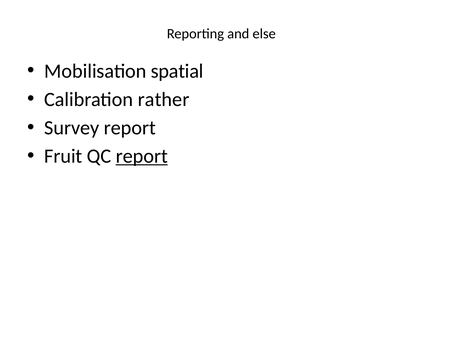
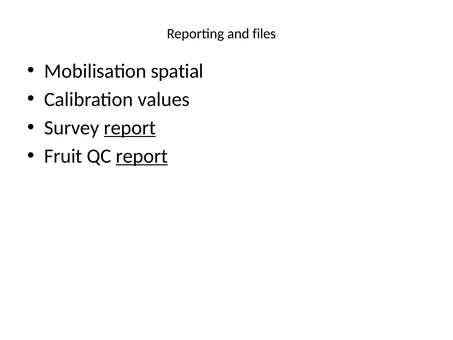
else: else -> files
rather: rather -> values
report at (130, 128) underline: none -> present
